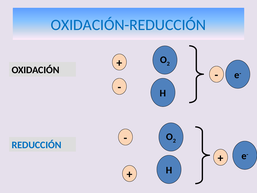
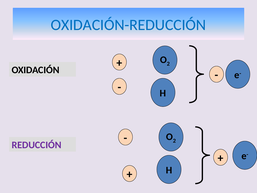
REDUCCIÓN colour: blue -> purple
